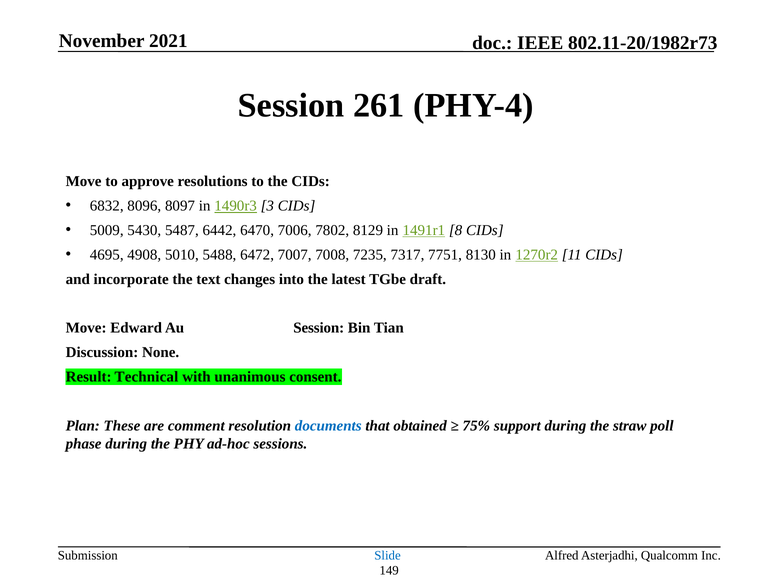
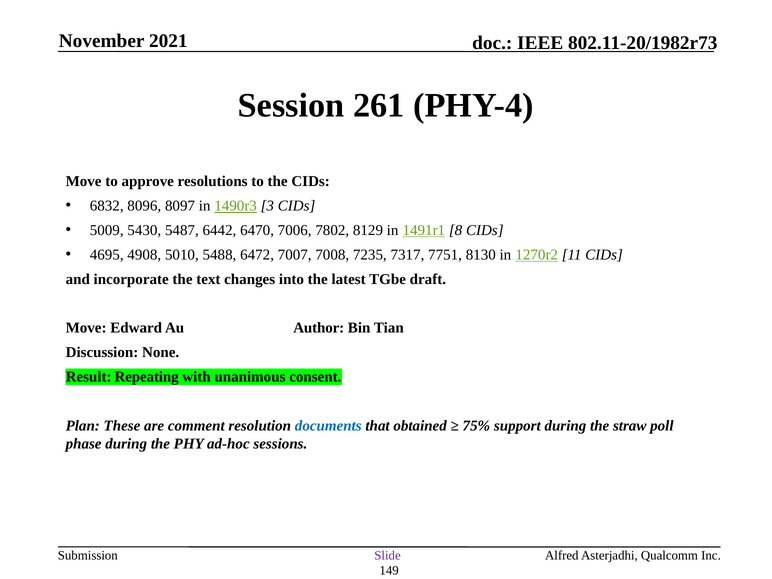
Au Session: Session -> Author
Technical: Technical -> Repeating
Slide colour: blue -> purple
